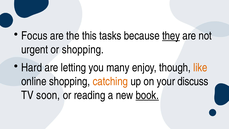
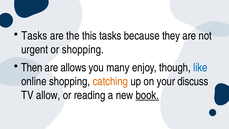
Focus at (34, 36): Focus -> Tasks
they underline: present -> none
Hard: Hard -> Then
letting: letting -> allows
like colour: orange -> blue
soon: soon -> allow
